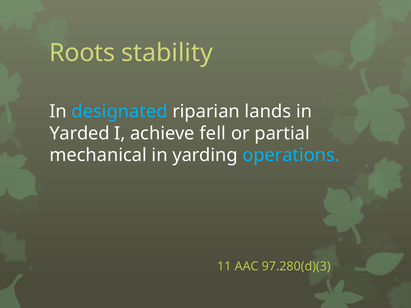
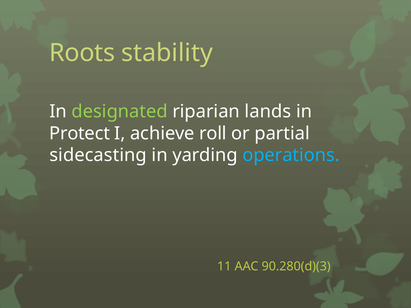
designated colour: light blue -> light green
Yarded: Yarded -> Protect
fell: fell -> roll
mechanical: mechanical -> sidecasting
97.280(d)(3: 97.280(d)(3 -> 90.280(d)(3
